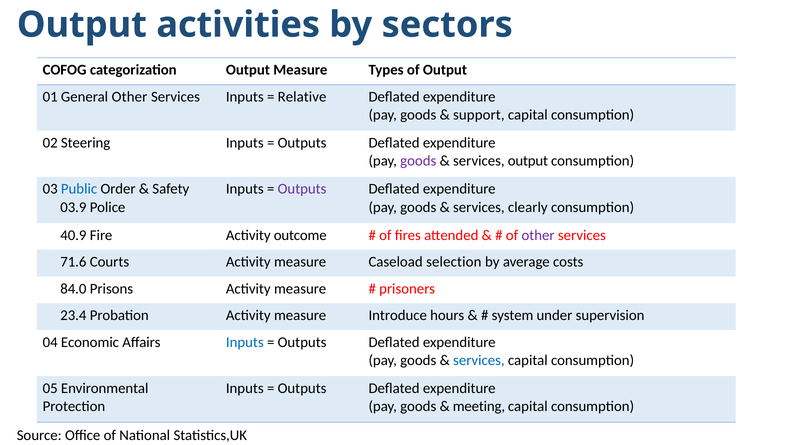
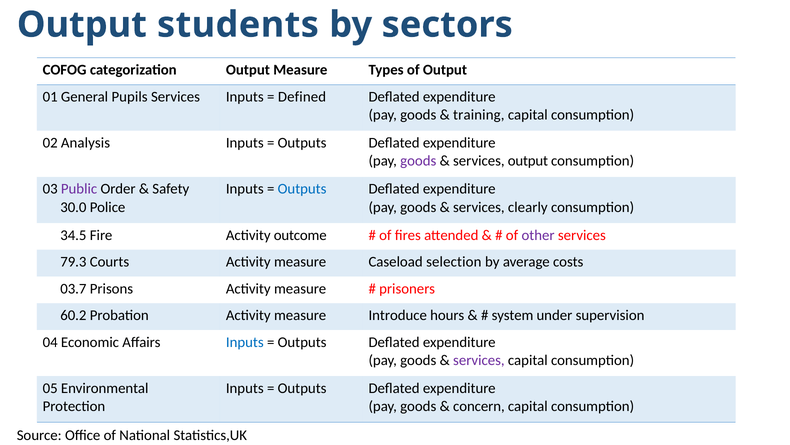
activities: activities -> students
General Other: Other -> Pupils
Relative: Relative -> Defined
support: support -> training
Steering: Steering -> Analysis
Public colour: blue -> purple
Outputs at (302, 189) colour: purple -> blue
03.9: 03.9 -> 30.0
40.9: 40.9 -> 34.5
71.6: 71.6 -> 79.3
84.0: 84.0 -> 03.7
23.4: 23.4 -> 60.2
services at (479, 360) colour: blue -> purple
meeting: meeting -> concern
